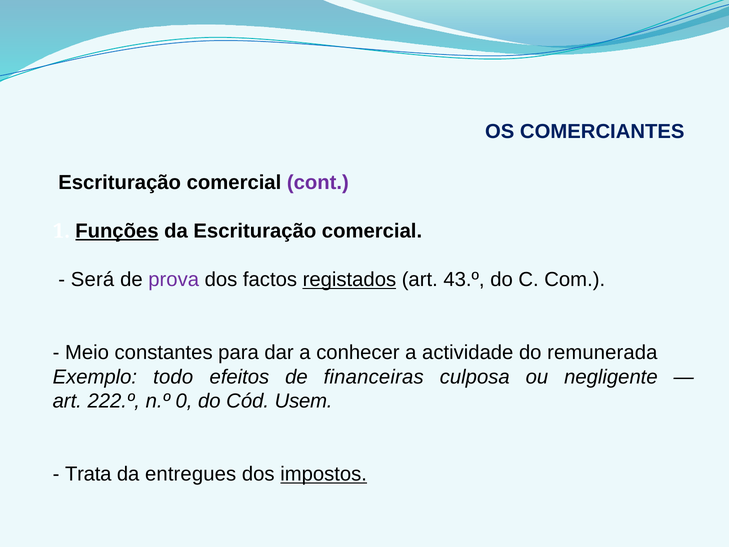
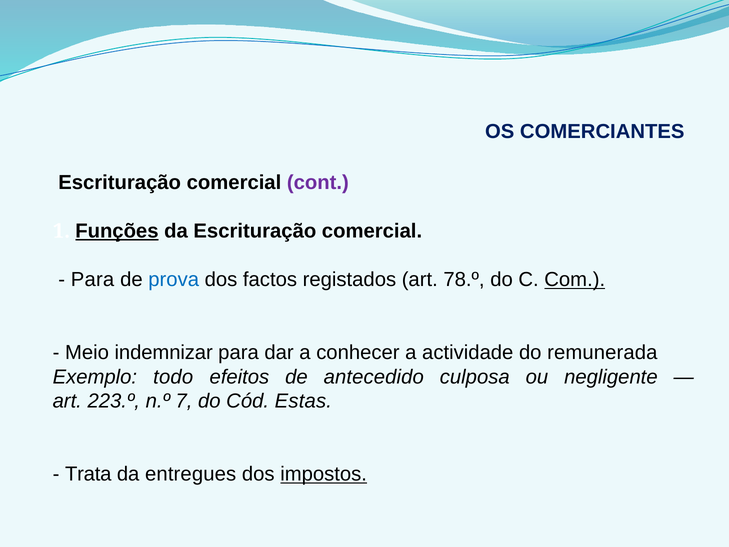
Será at (93, 280): Será -> Para
prova colour: purple -> blue
registados underline: present -> none
43.º: 43.º -> 78.º
Com underline: none -> present
constantes: constantes -> indemnizar
financeiras: financeiras -> antecedido
222.º: 222.º -> 223.º
0: 0 -> 7
Usem: Usem -> Estas
